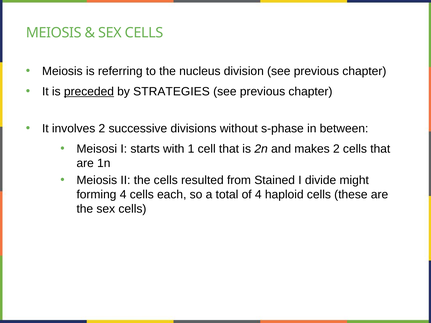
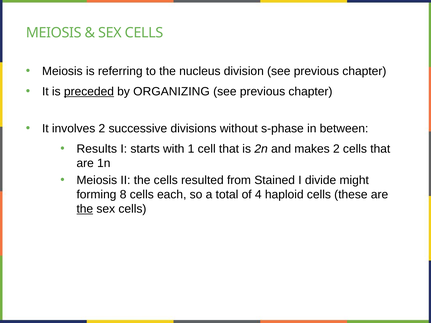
STRATEGIES: STRATEGIES -> ORGANIZING
Meisosi: Meisosi -> Results
forming 4: 4 -> 8
the at (85, 209) underline: none -> present
